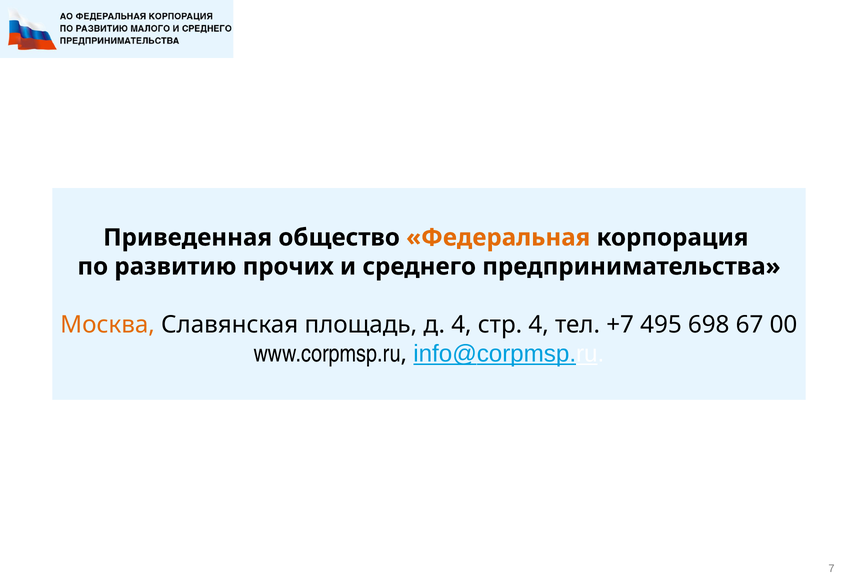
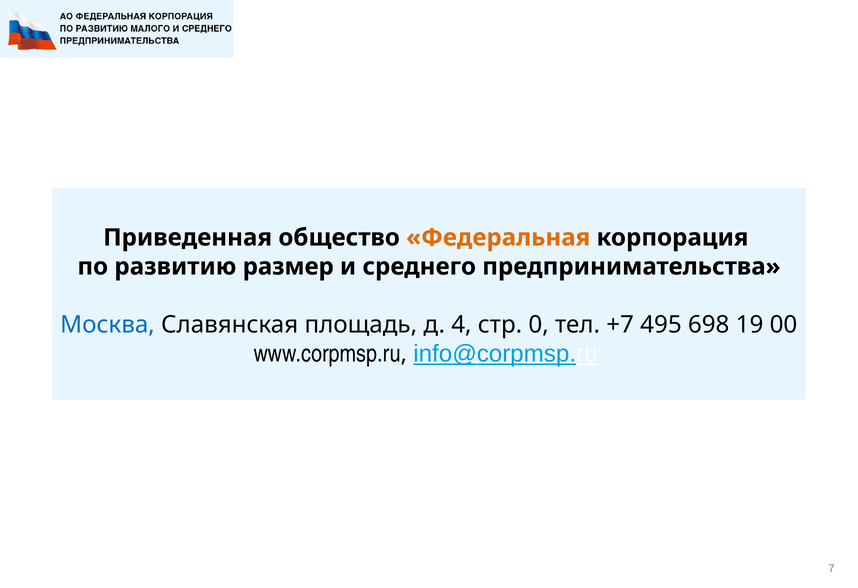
прочих: прочих -> размер
Москва colour: orange -> blue
стр 4: 4 -> 0
67: 67 -> 19
